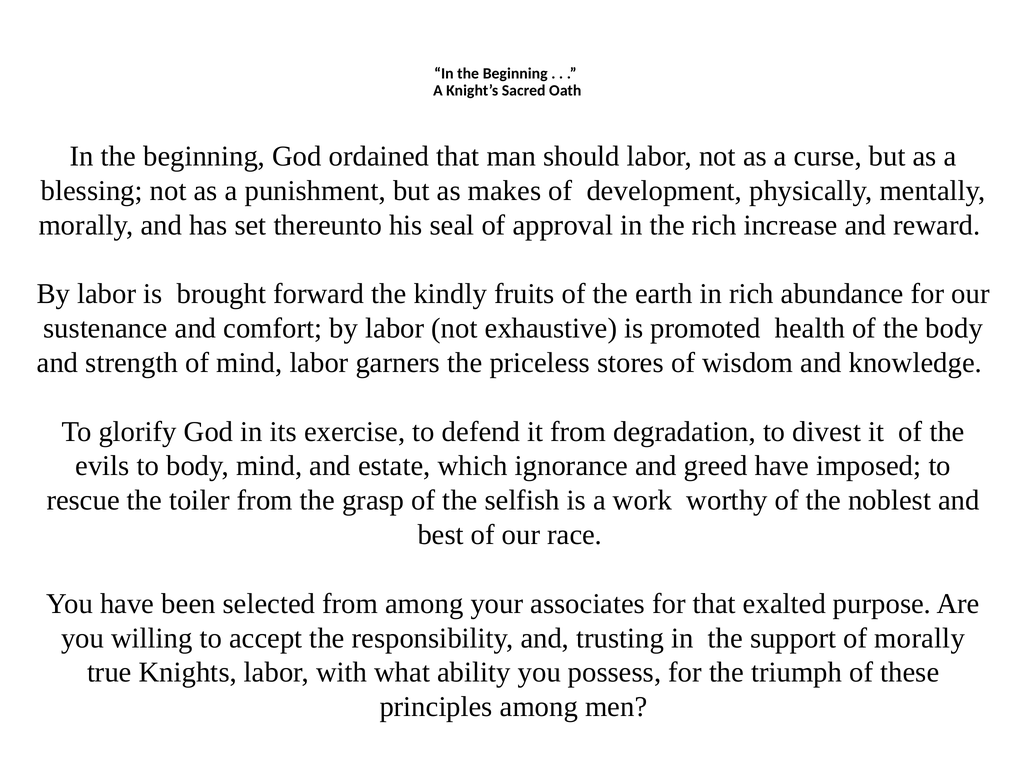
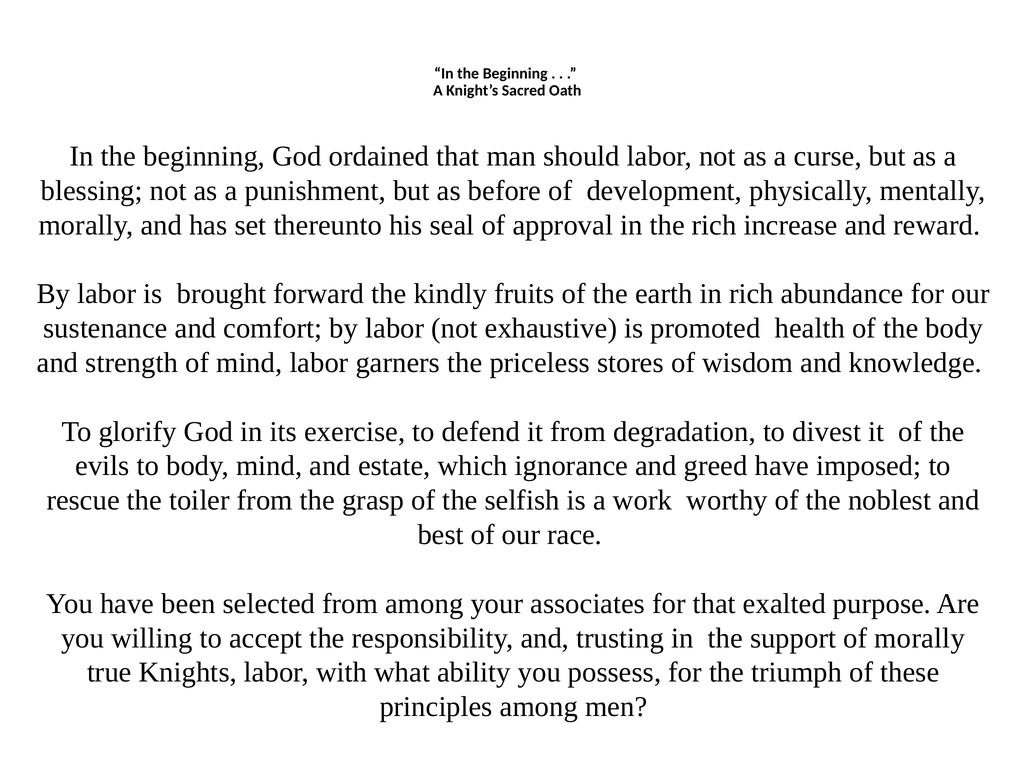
makes: makes -> before
